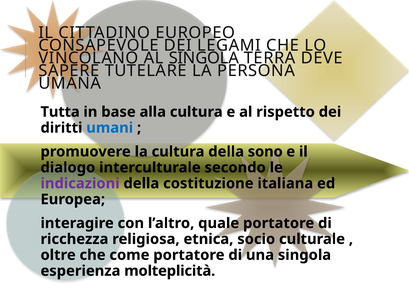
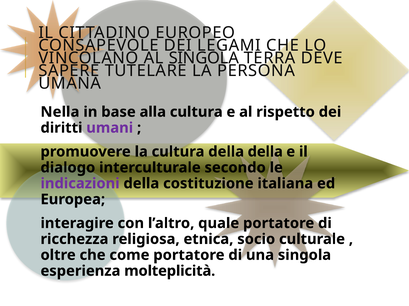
Tutta: Tutta -> Nella
umani colour: blue -> purple
della sono: sono -> della
